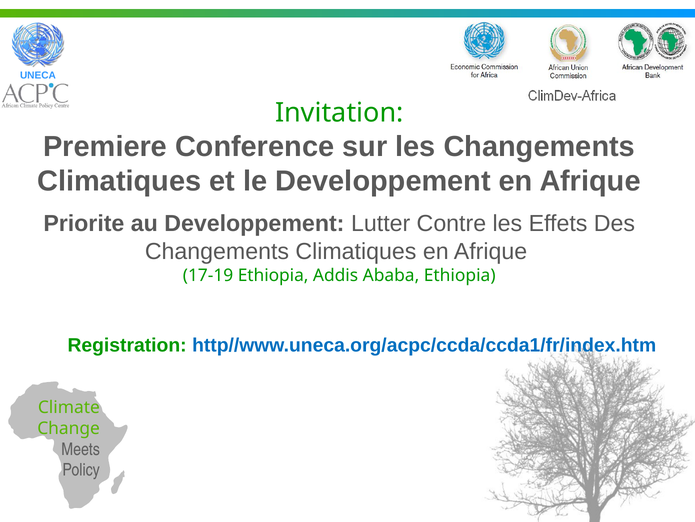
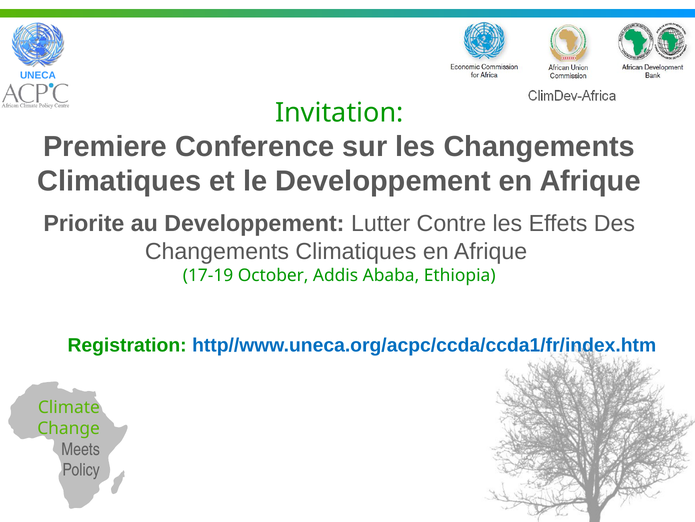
17-19 Ethiopia: Ethiopia -> October
